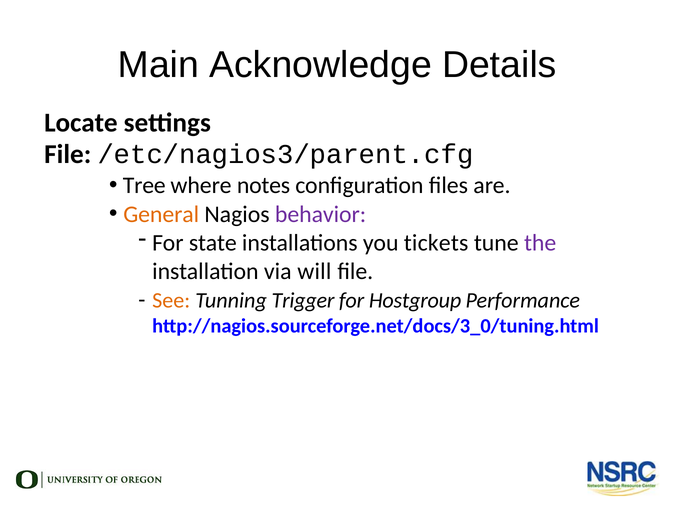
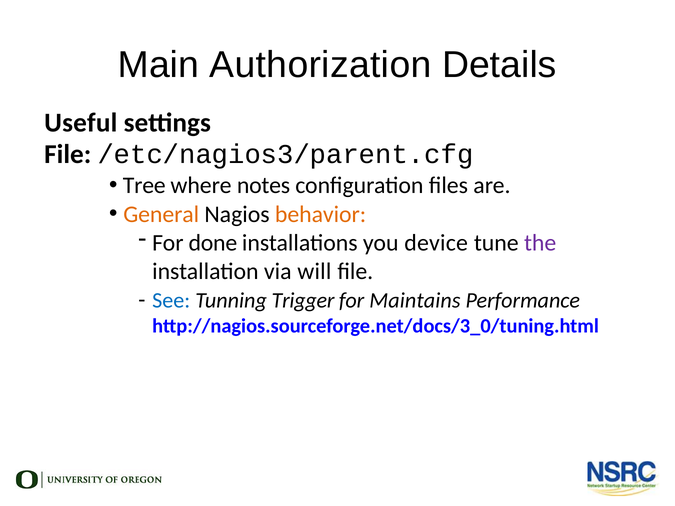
Acknowledge: Acknowledge -> Authorization
Locate: Locate -> Useful
behavior colour: purple -> orange
state: state -> done
tickets: tickets -> device
See colour: orange -> blue
Hostgroup: Hostgroup -> Maintains
